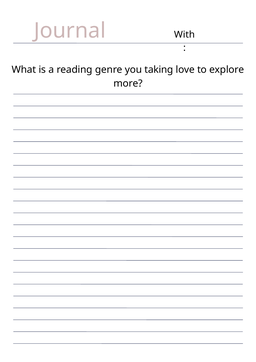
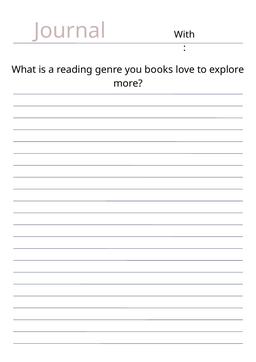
taking: taking -> books
